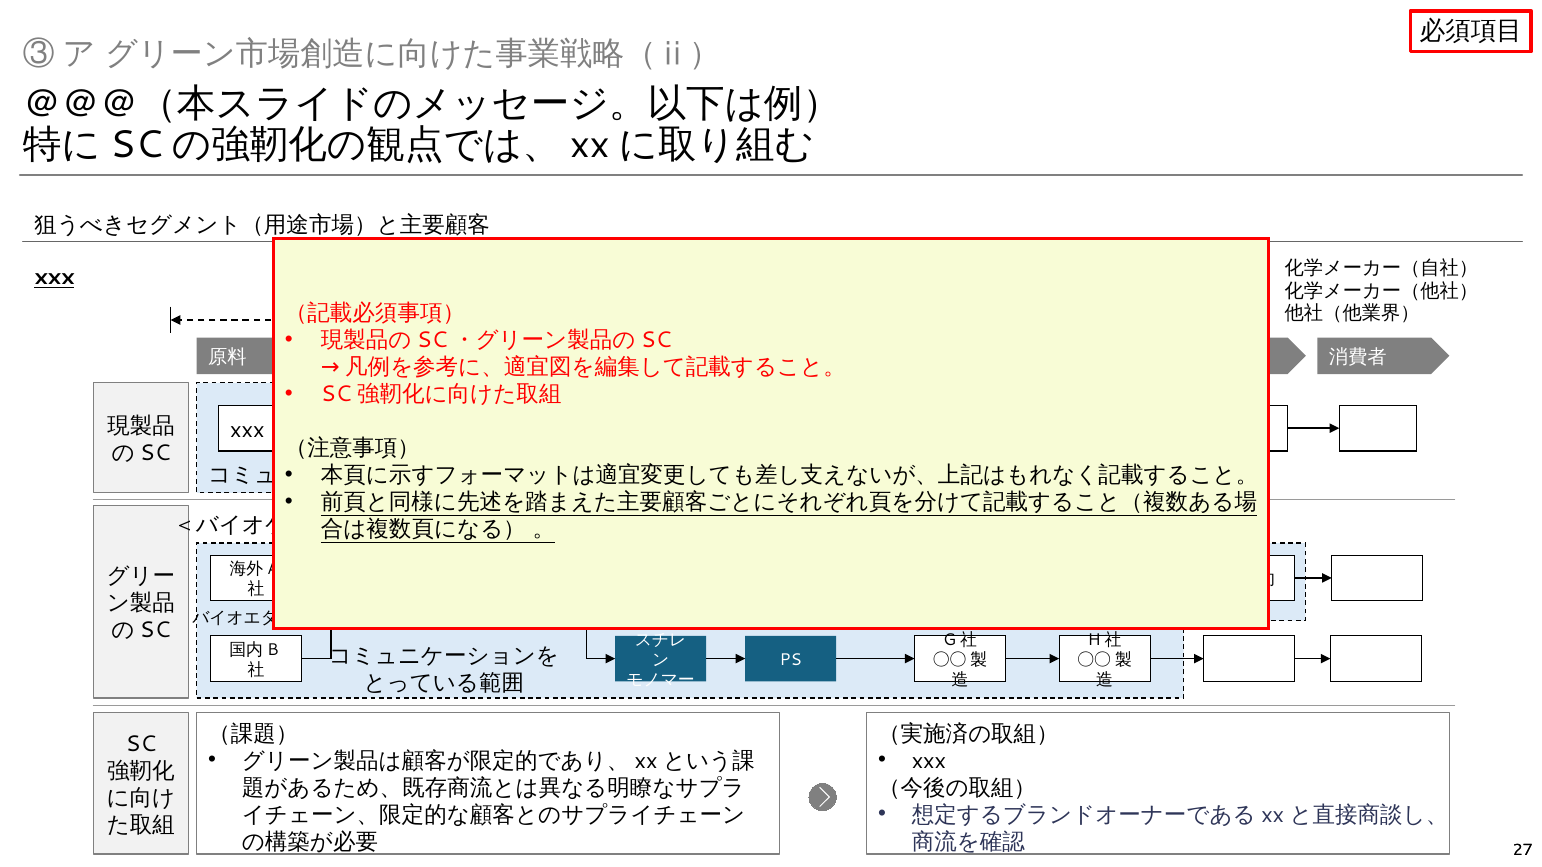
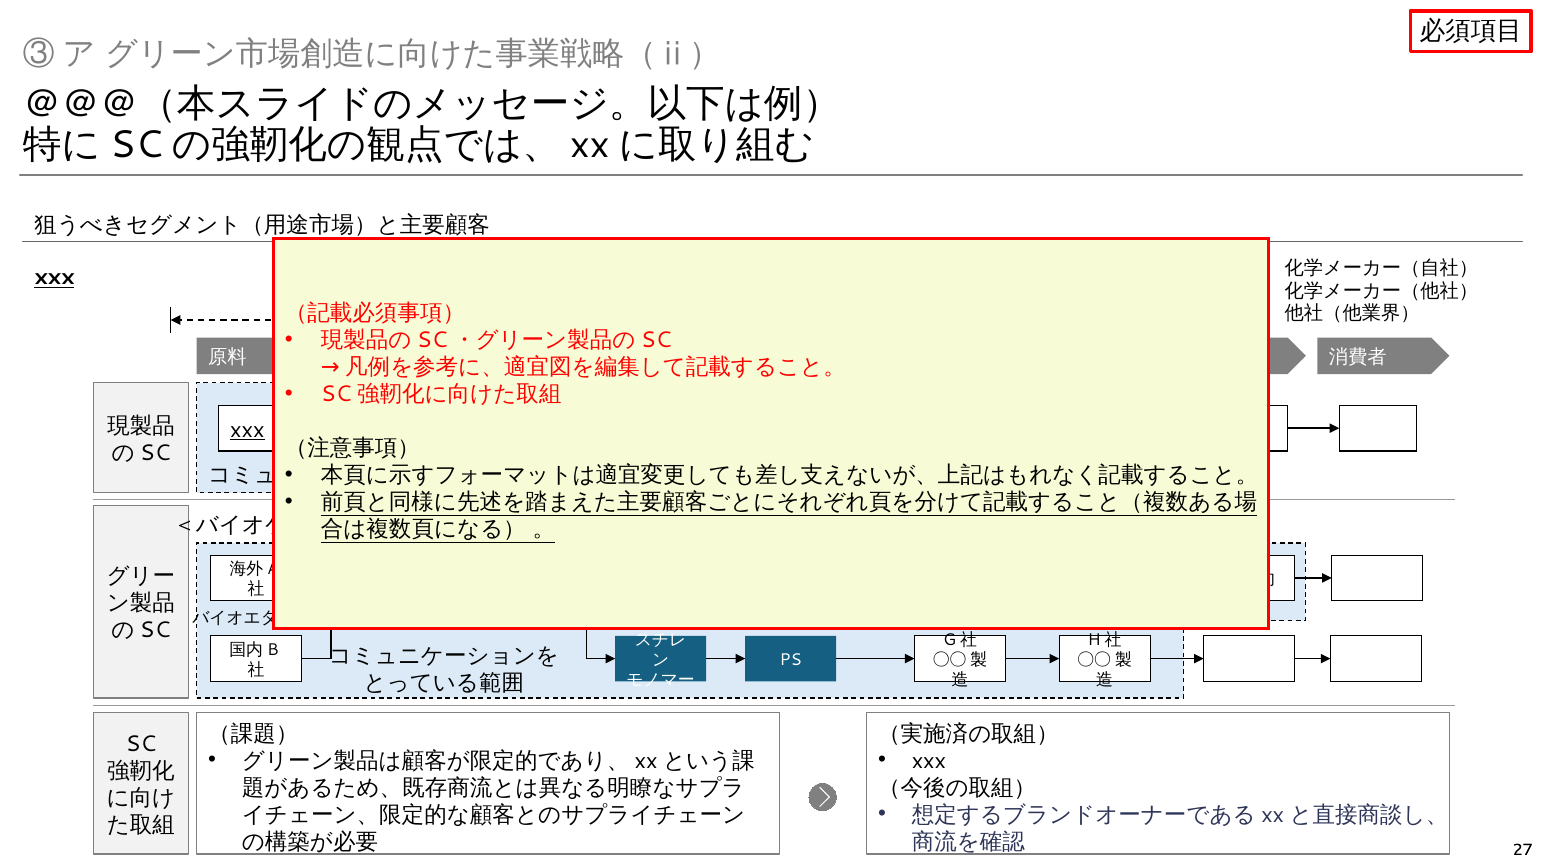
xxx at (247, 430) underline: none -> present
